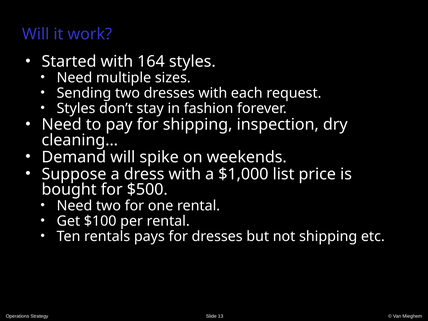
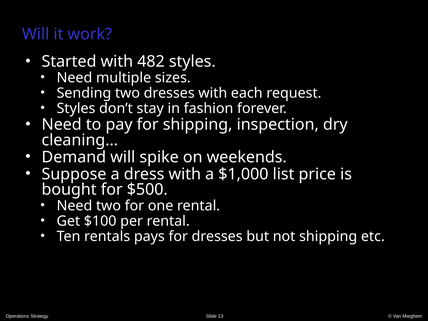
164: 164 -> 482
